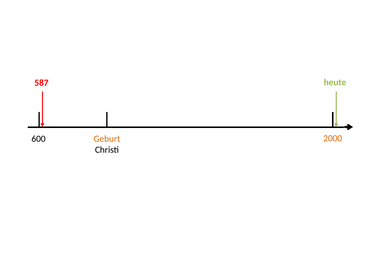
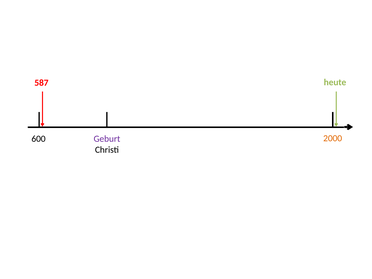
Geburt colour: orange -> purple
